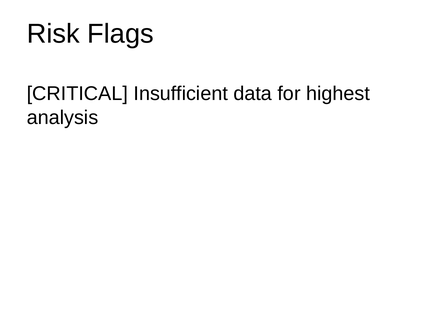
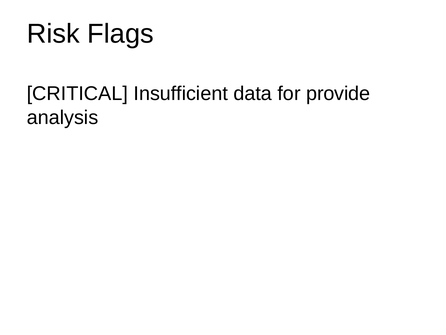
highest: highest -> provide
